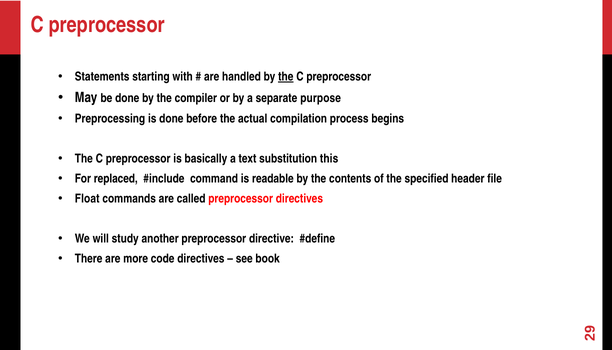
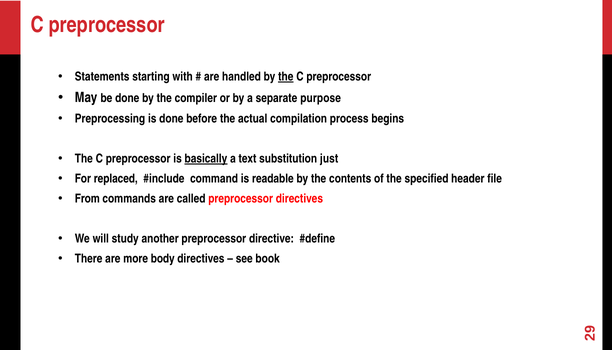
basically underline: none -> present
this: this -> just
Float: Float -> From
code: code -> body
